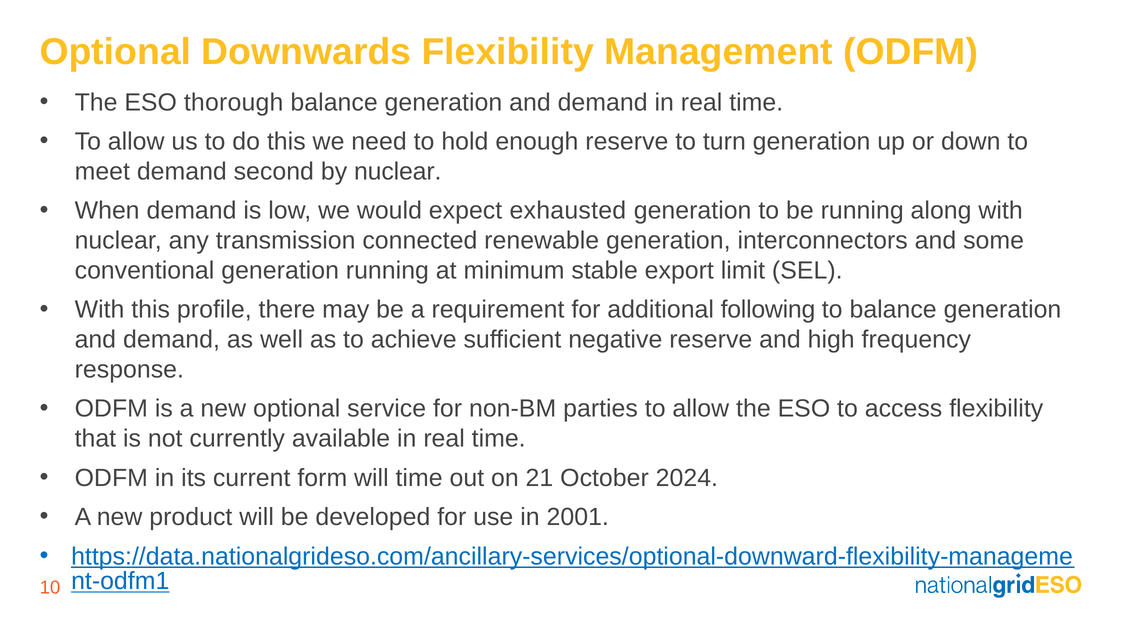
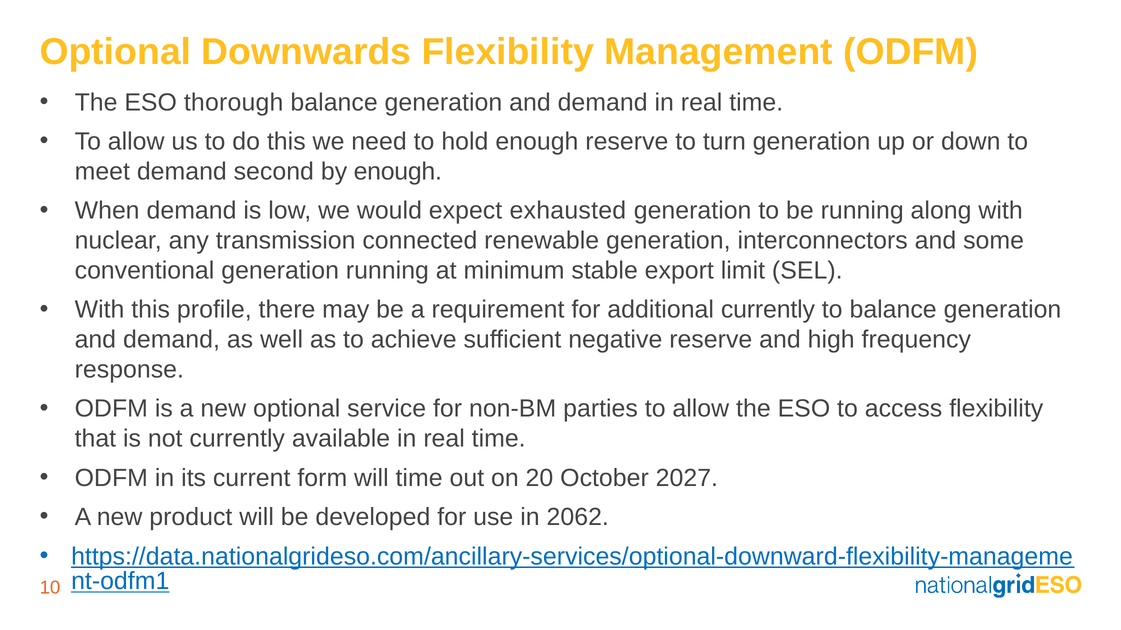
by nuclear: nuclear -> enough
additional following: following -> currently
21: 21 -> 20
2024: 2024 -> 2027
2001: 2001 -> 2062
